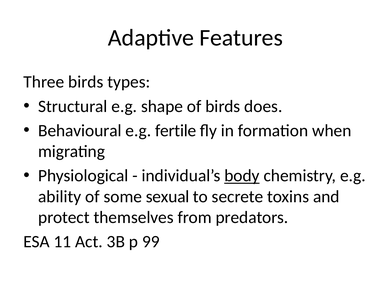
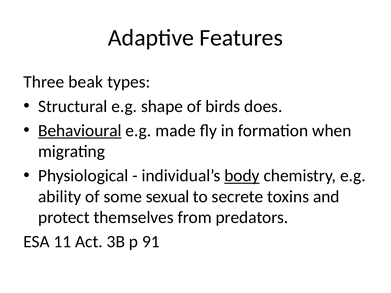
Three birds: birds -> beak
Behavioural underline: none -> present
fertile: fertile -> made
99: 99 -> 91
